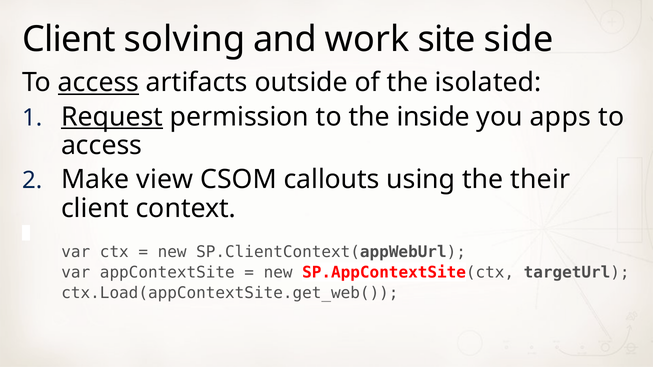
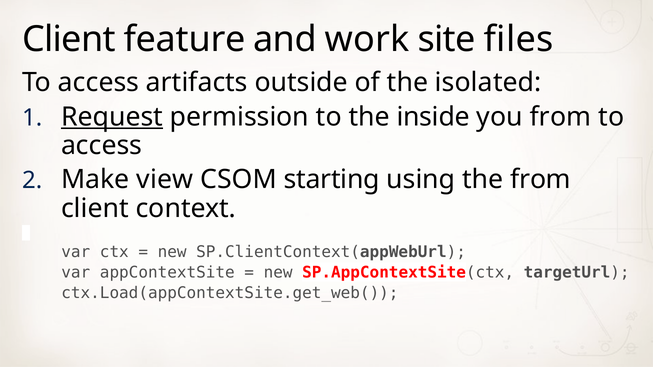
solving: solving -> feature
side: side -> files
access at (99, 83) underline: present -> none
you apps: apps -> from
callouts: callouts -> starting
the their: their -> from
